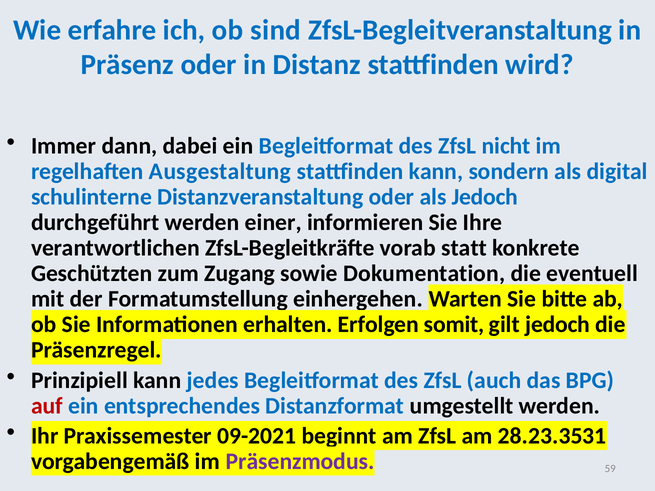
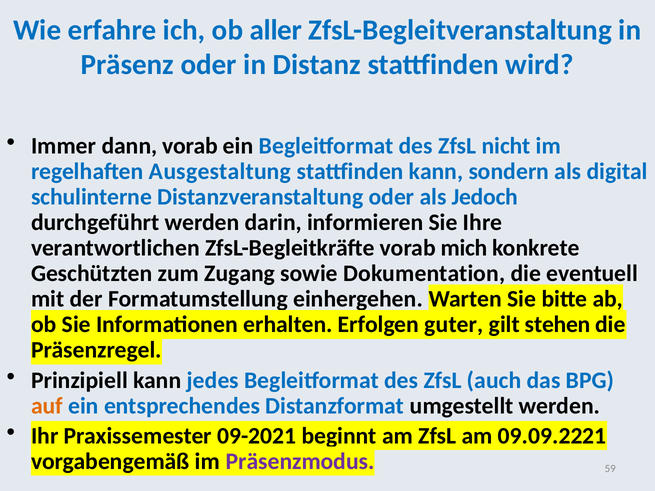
sind: sind -> aller
dann dabei: dabei -> vorab
einer: einer -> darin
statt: statt -> mich
somit: somit -> guter
gilt jedoch: jedoch -> stehen
auf colour: red -> orange
28.23.3531: 28.23.3531 -> 09.09.2221
